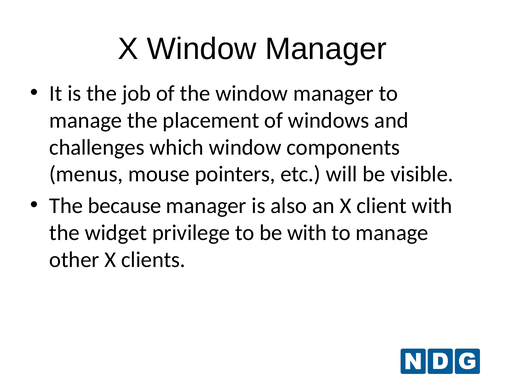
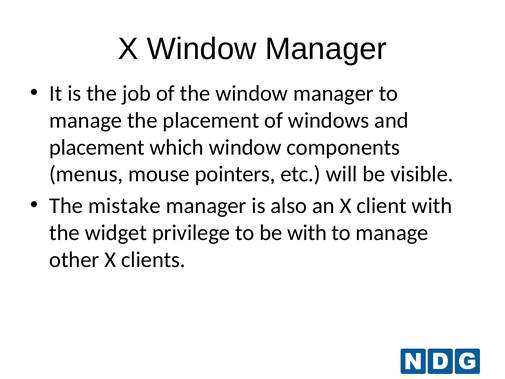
challenges at (97, 147): challenges -> placement
because: because -> mistake
